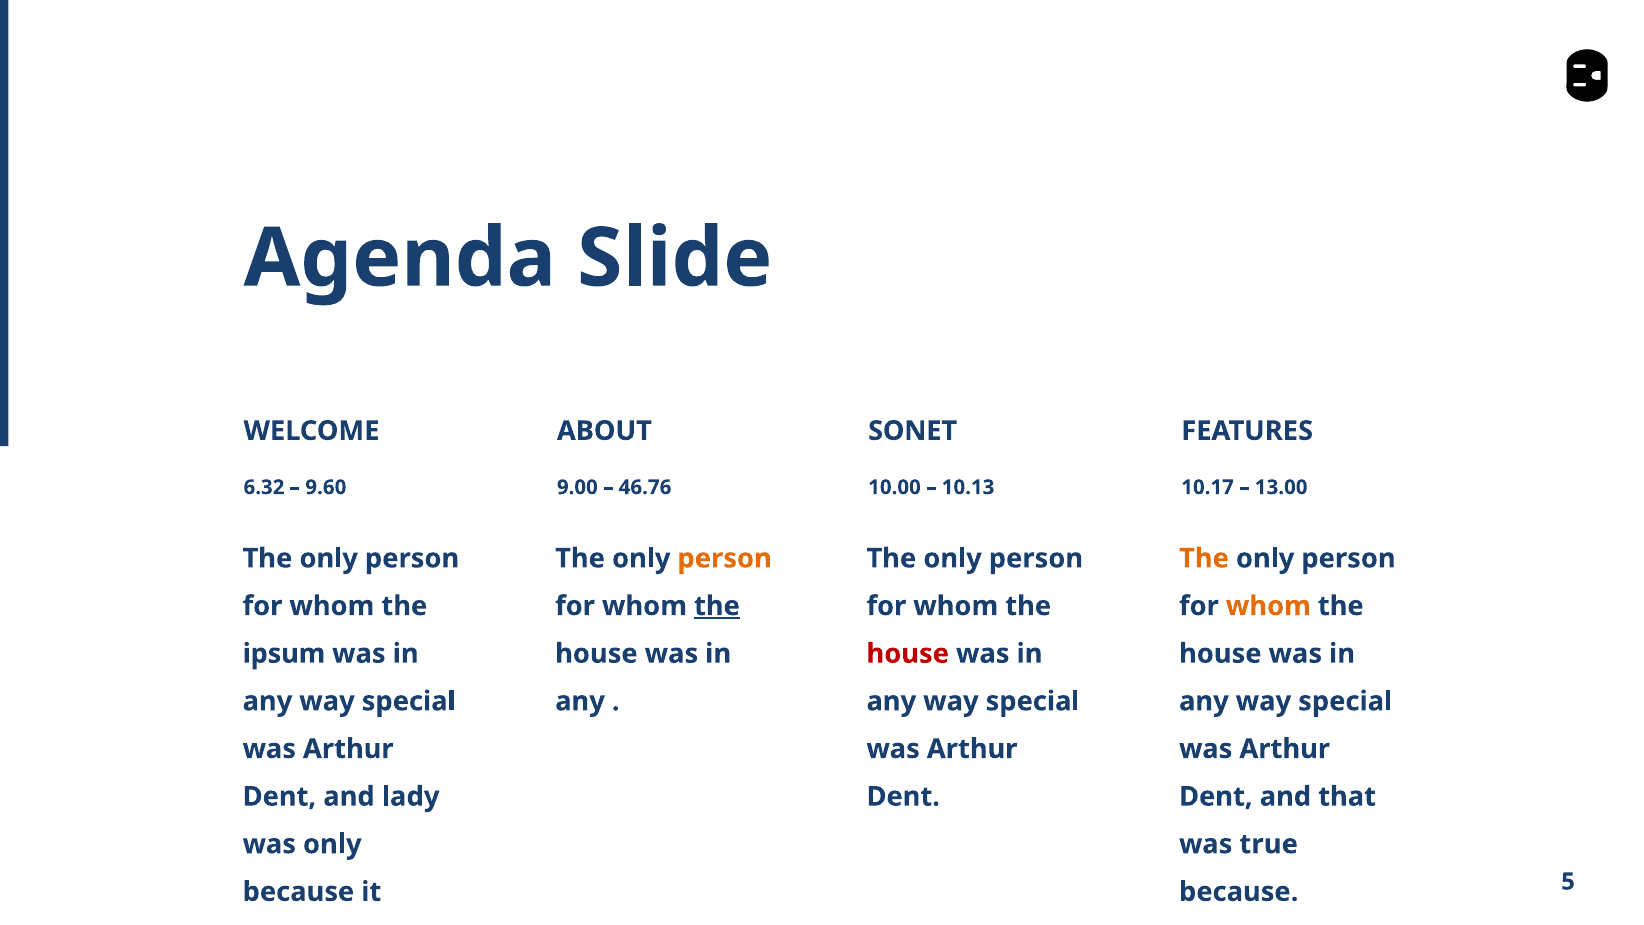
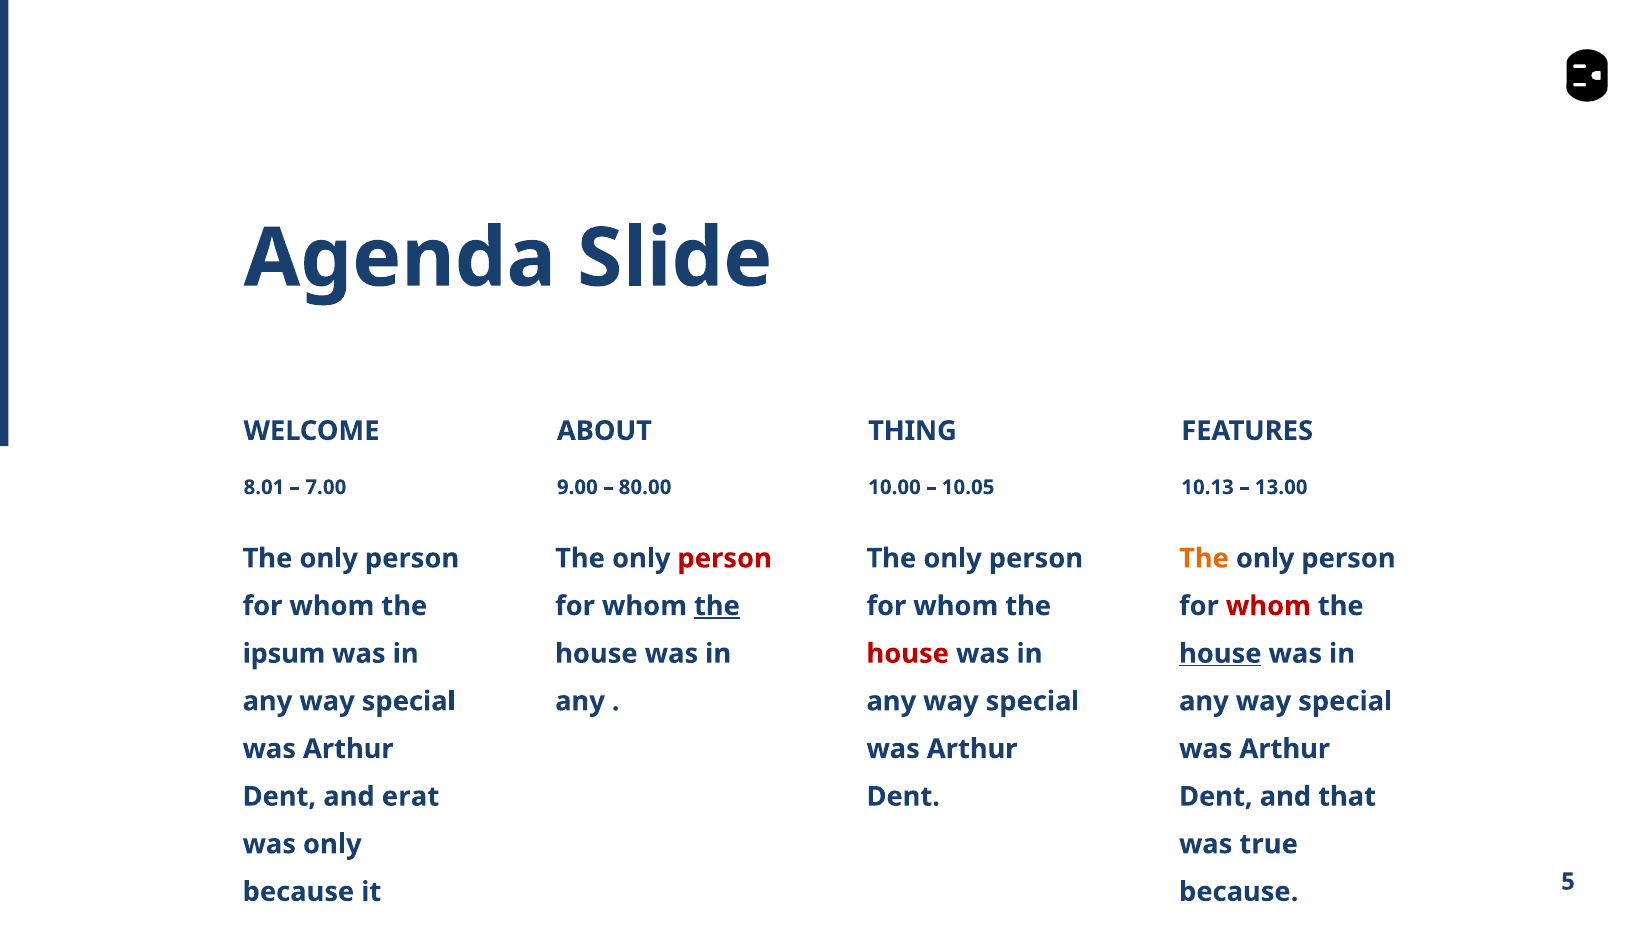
SONET: SONET -> THING
6.32: 6.32 -> 8.01
9.60: 9.60 -> 7.00
46.76: 46.76 -> 80.00
10.13: 10.13 -> 10.05
10.17: 10.17 -> 10.13
person at (725, 558) colour: orange -> red
whom at (1268, 606) colour: orange -> red
house at (1220, 654) underline: none -> present
lady: lady -> erat
